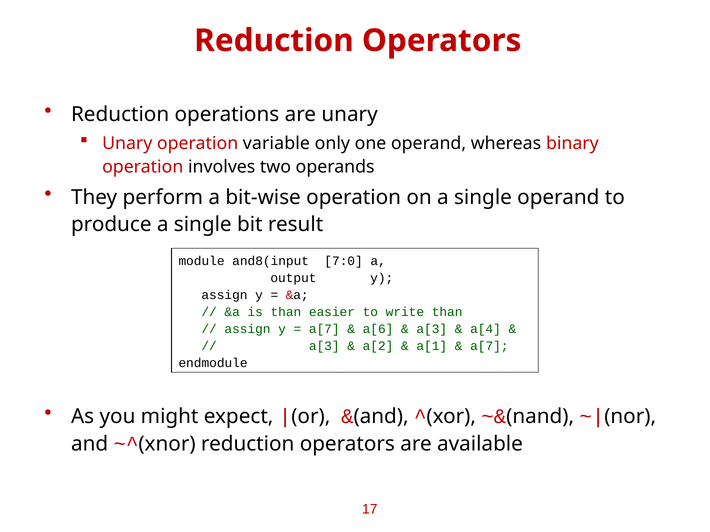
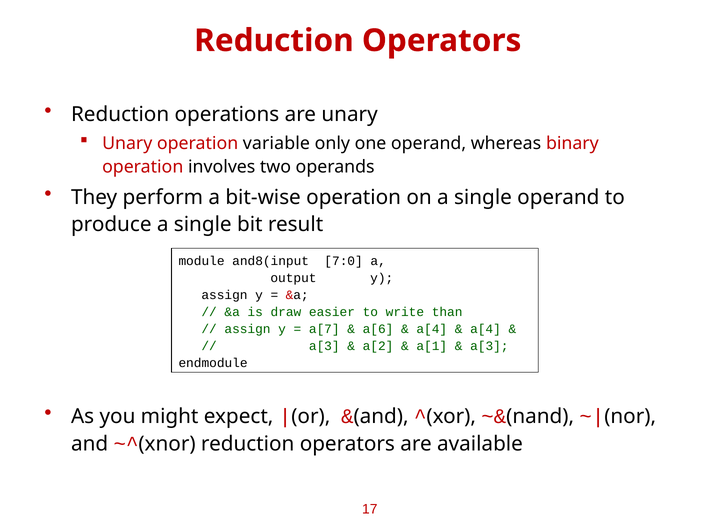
is than: than -> draw
a[3 at (432, 329): a[3 -> a[4
a[7 at (489, 346): a[7 -> a[3
